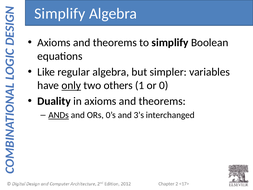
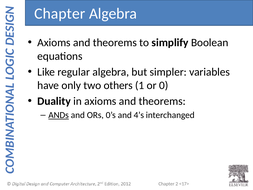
Simplify at (60, 13): Simplify -> Chapter
only underline: present -> none
3’s: 3’s -> 4’s
